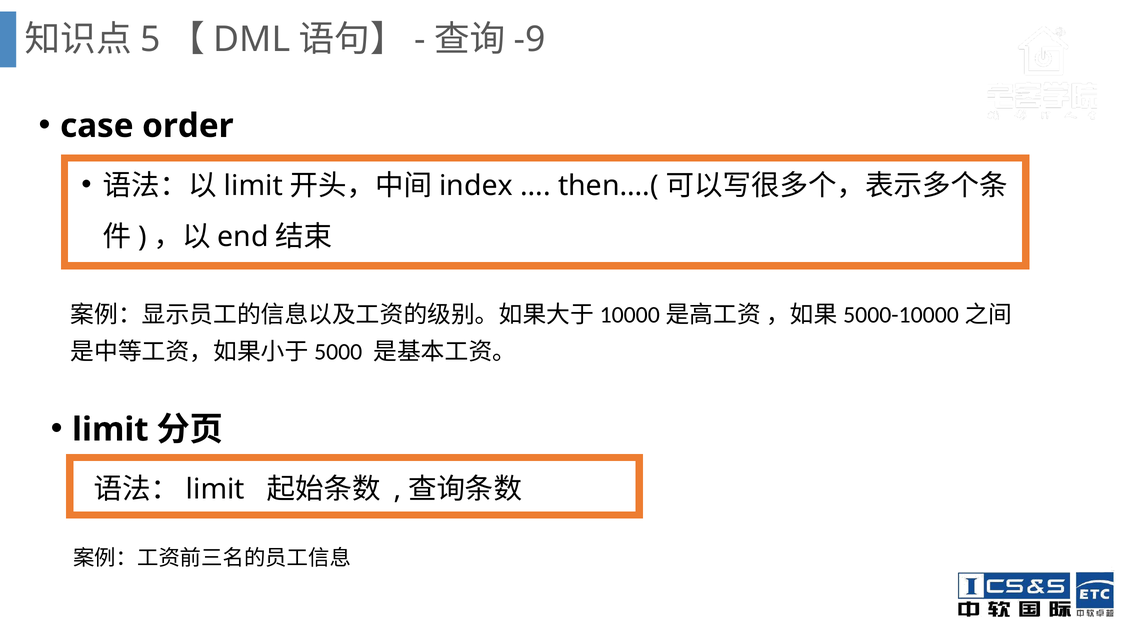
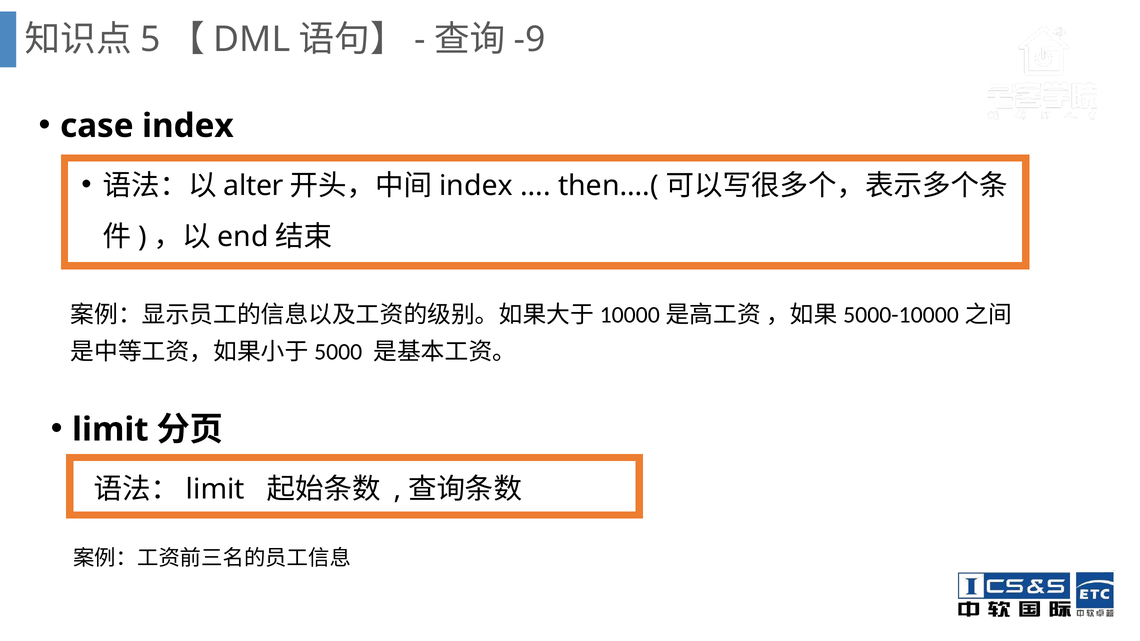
case order: order -> index
limit at (253, 186): limit -> alter
